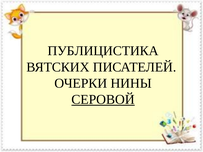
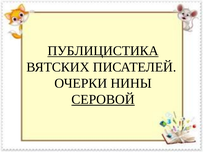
ПУБЛИЦИСТИКА underline: none -> present
